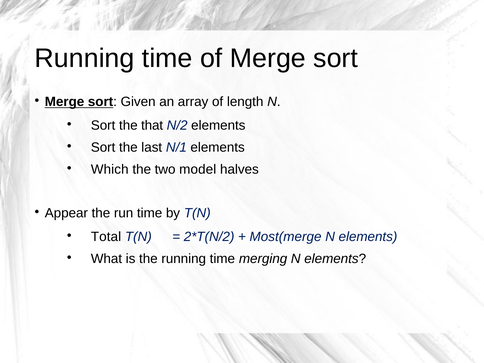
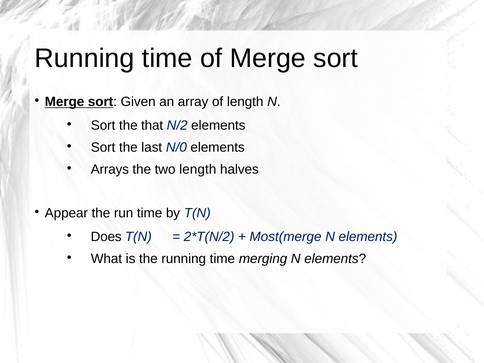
N/1: N/1 -> N/0
Which: Which -> Arrays
two model: model -> length
Total: Total -> Does
